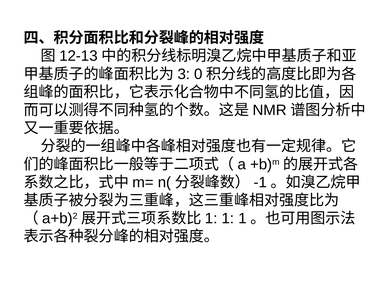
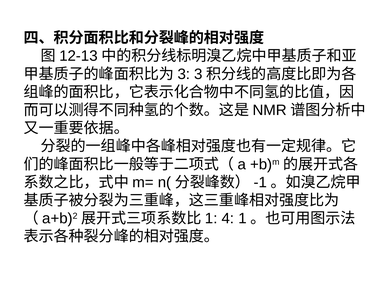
0 at (198, 74): 0 -> 3
1 at (228, 219): 1 -> 4
